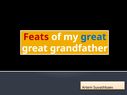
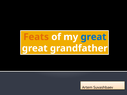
Feats colour: red -> orange
